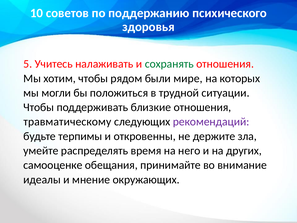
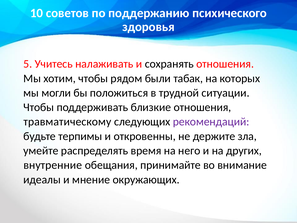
сохранять colour: green -> black
мире: мире -> табак
самооценке: самооценке -> внутренние
